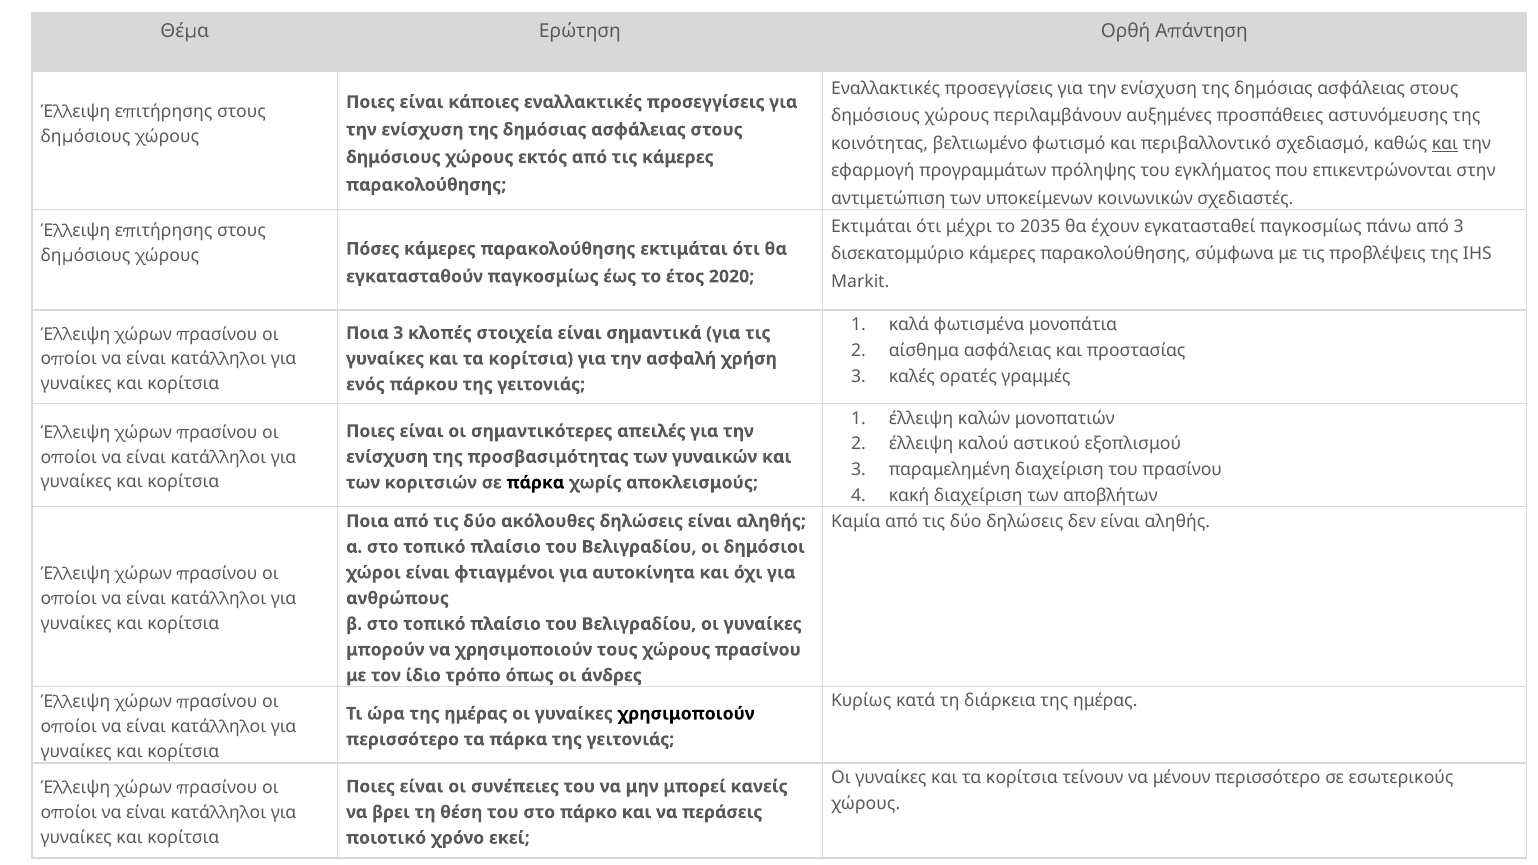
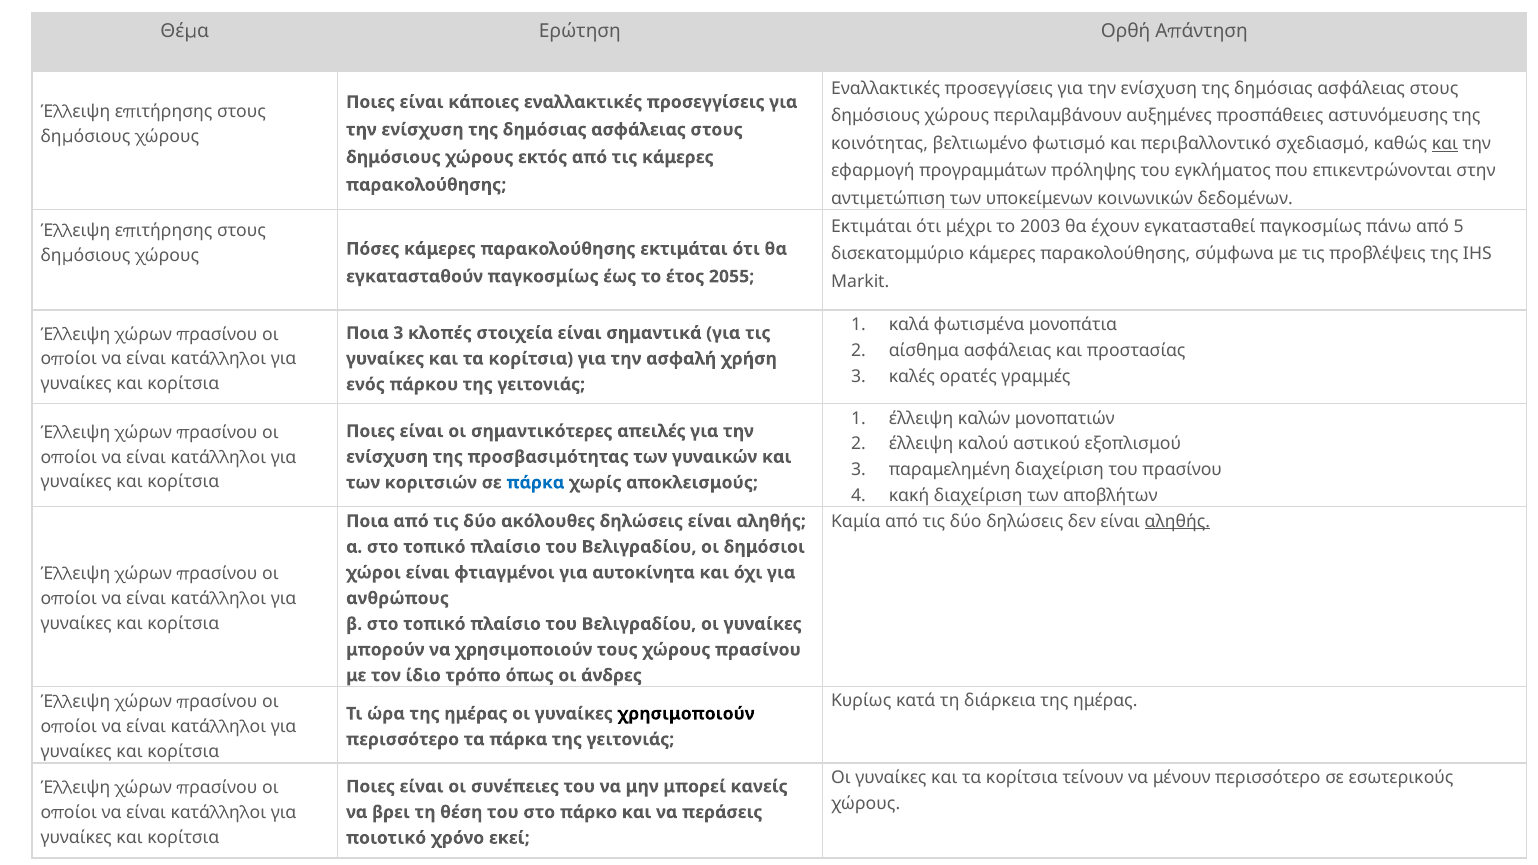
σχεδιαστές: σχεδιαστές -> δεδομένων
2035: 2035 -> 2003
από 3: 3 -> 5
2020: 2020 -> 2055
πάρκα at (535, 483) colour: black -> blue
αληθής at (1177, 521) underline: none -> present
